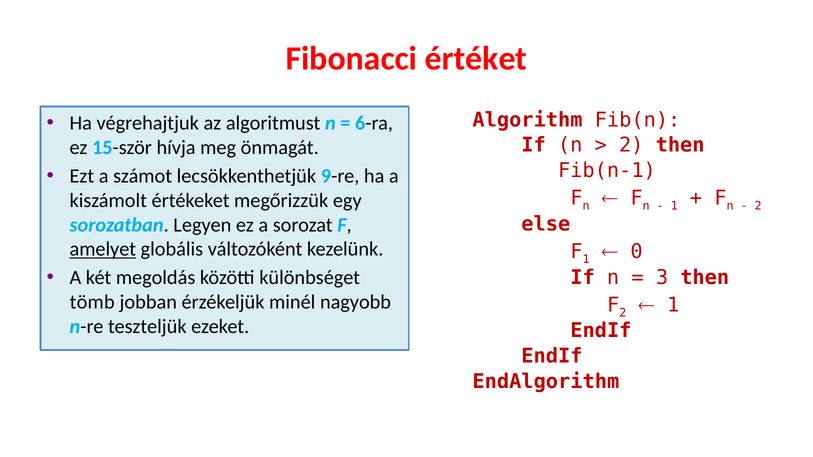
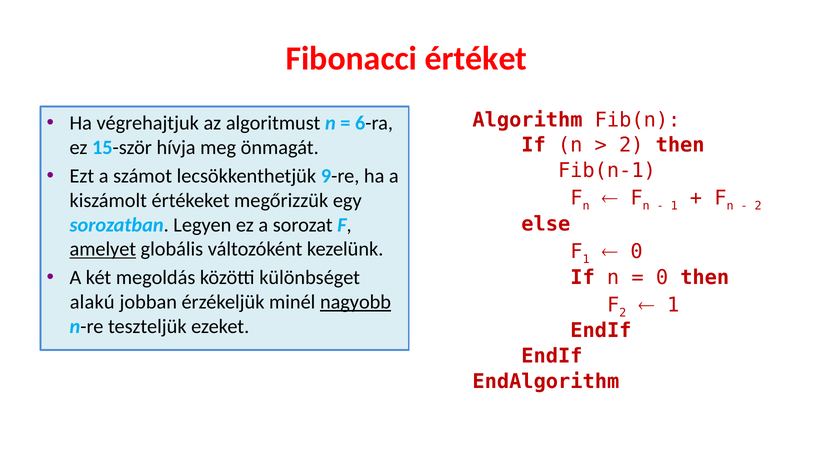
3 at (662, 278): 3 -> 0
tömb: tömb -> alakú
nagyobb underline: none -> present
